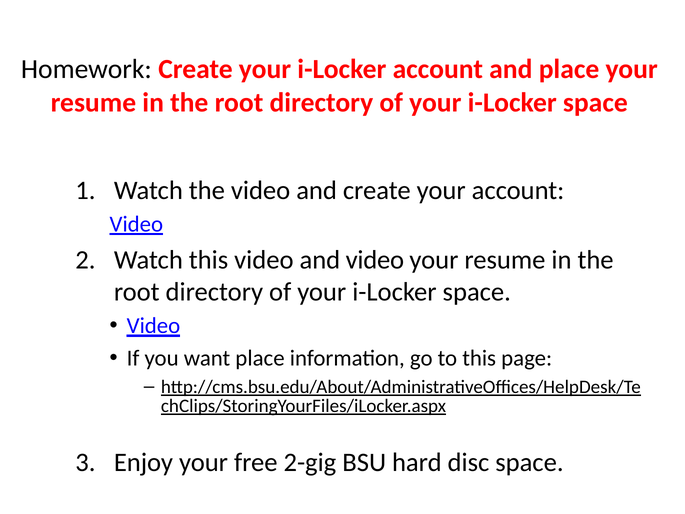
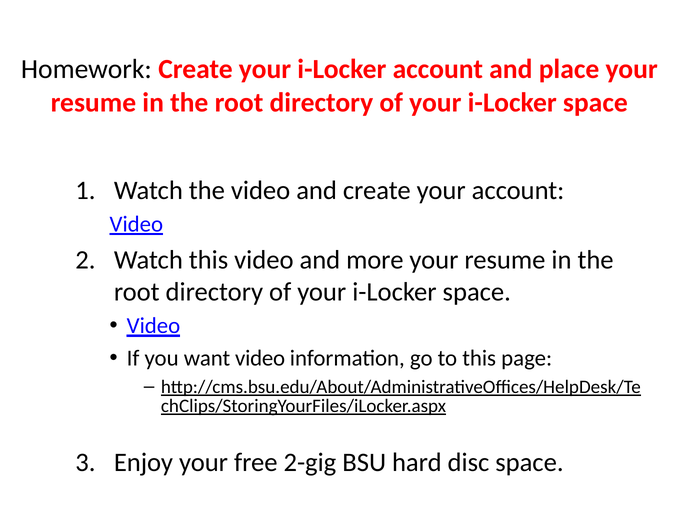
and video: video -> more
want place: place -> video
